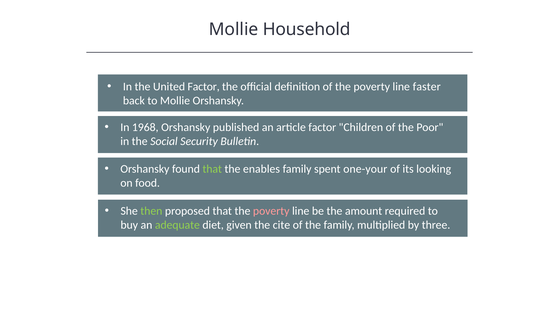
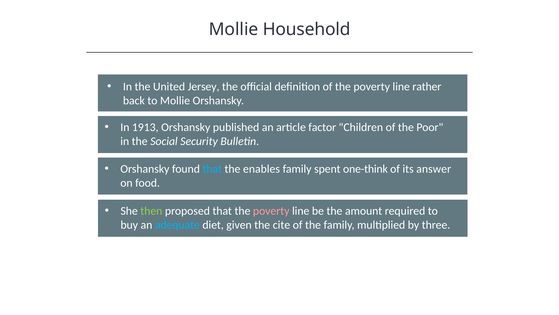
United Factor: Factor -> Jersey
faster: faster -> rather
1968: 1968 -> 1913
that at (212, 169) colour: light green -> light blue
one-your: one-your -> one-think
looking: looking -> answer
adequate colour: light green -> light blue
